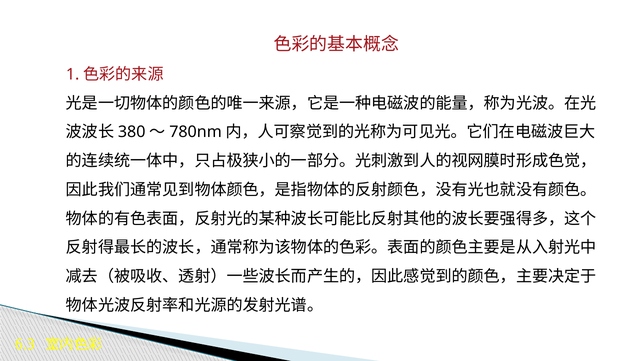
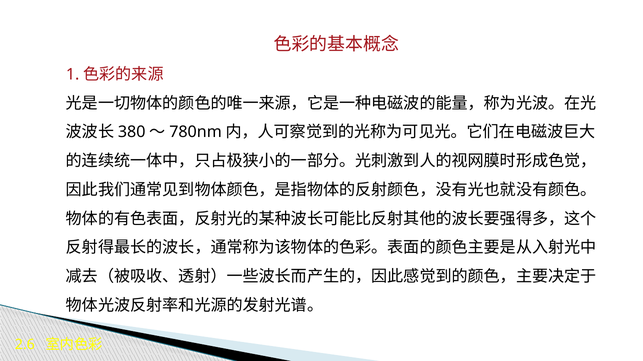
6.3: 6.3 -> 2.6
